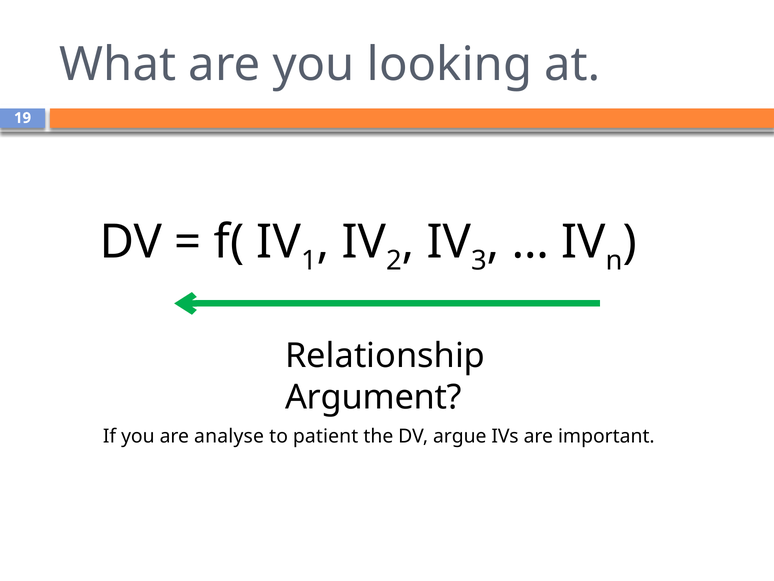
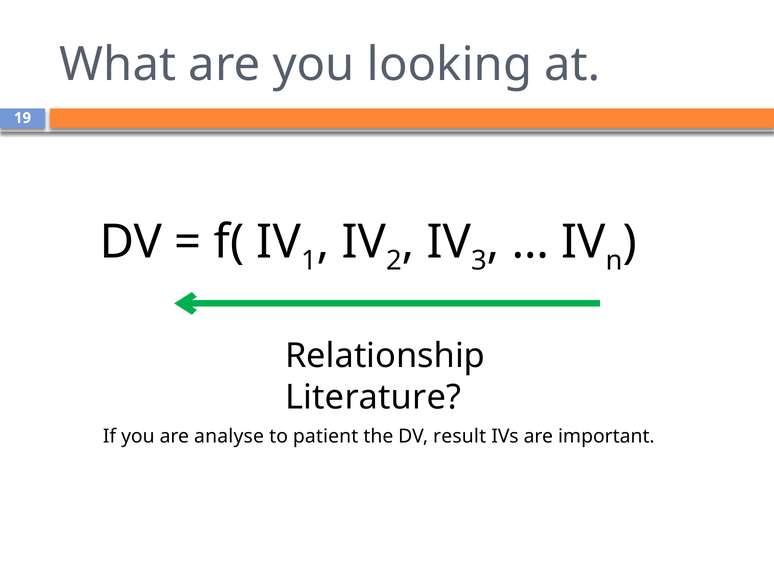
Argument: Argument -> Literature
argue: argue -> result
